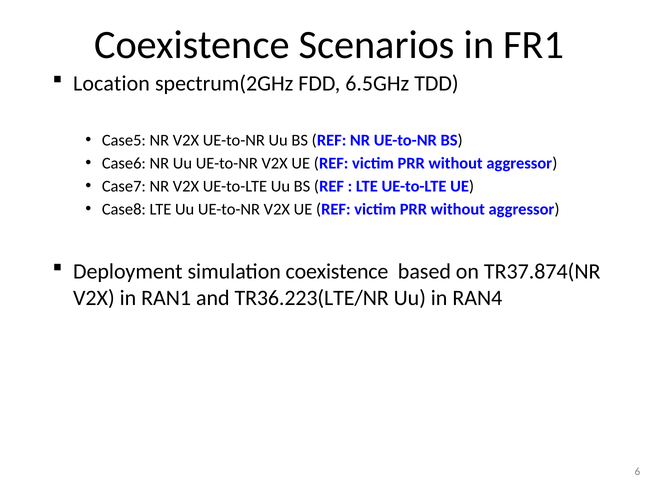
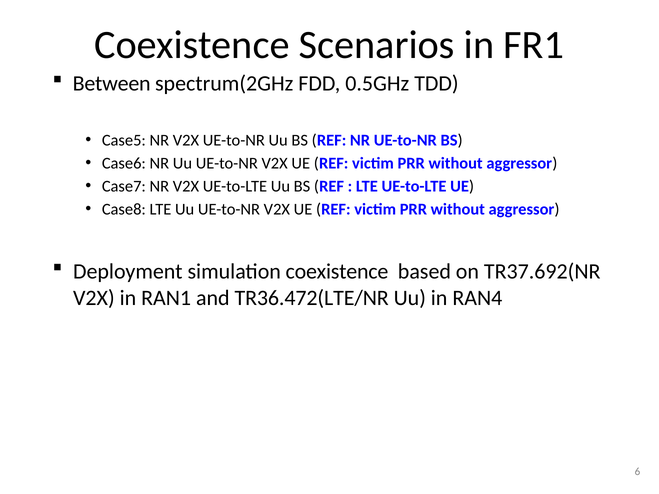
Location: Location -> Between
6.5GHz: 6.5GHz -> 0.5GHz
TR37.874(NR: TR37.874(NR -> TR37.692(NR
TR36.223(LTE/NR: TR36.223(LTE/NR -> TR36.472(LTE/NR
